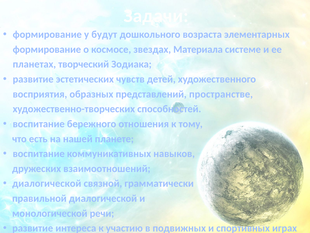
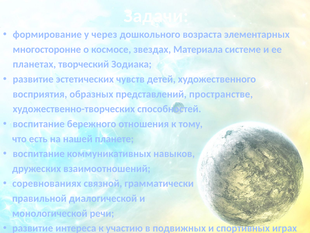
будут: будут -> через
формирование at (47, 49): формирование -> многосторонне
диалогической at (47, 183): диалогической -> соревнованиях
